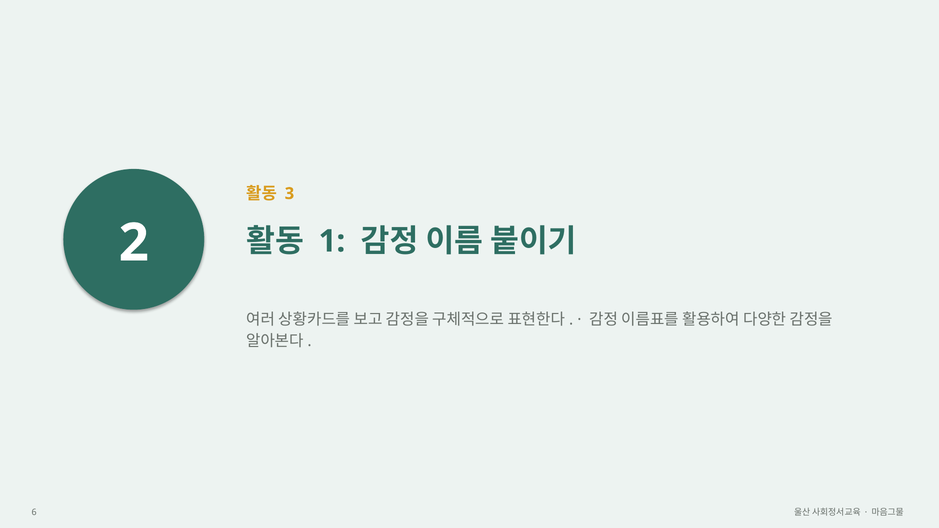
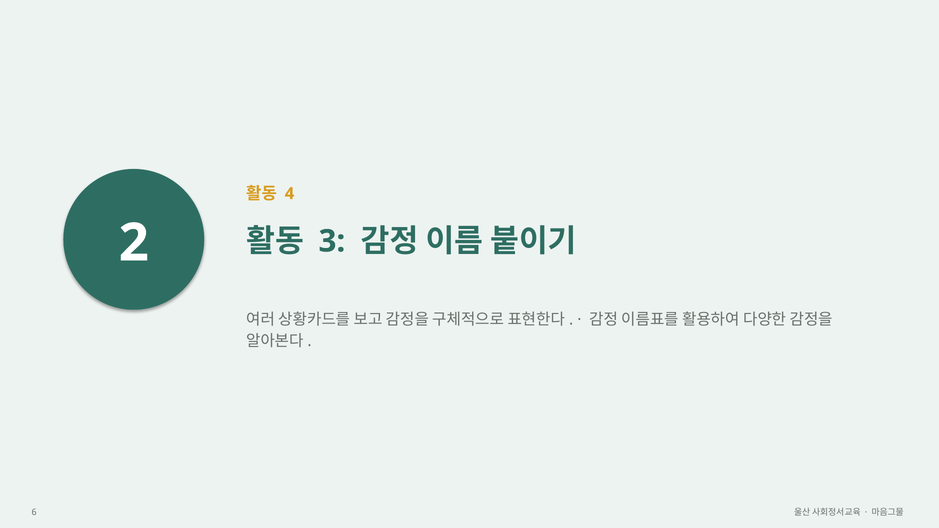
3: 3 -> 4
1: 1 -> 3
